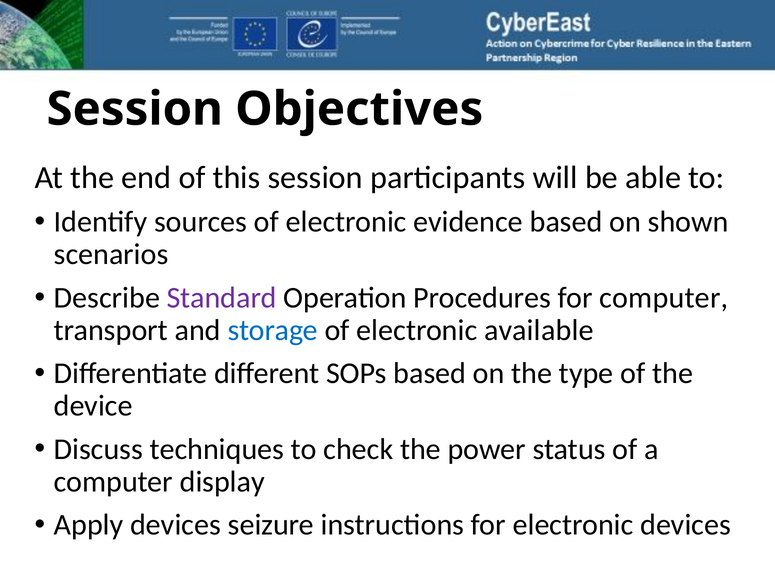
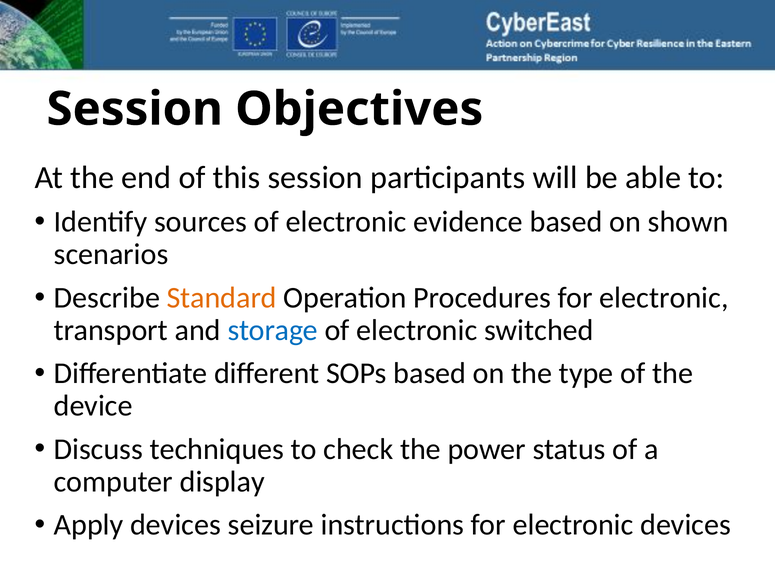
Standard colour: purple -> orange
Procedures for computer: computer -> electronic
available: available -> switched
